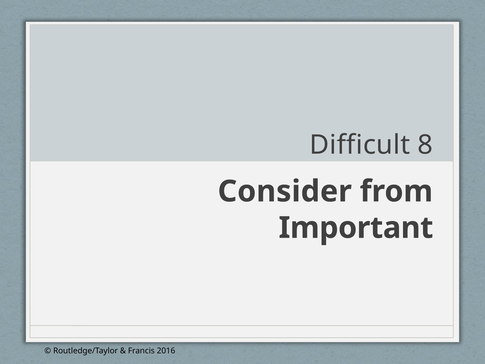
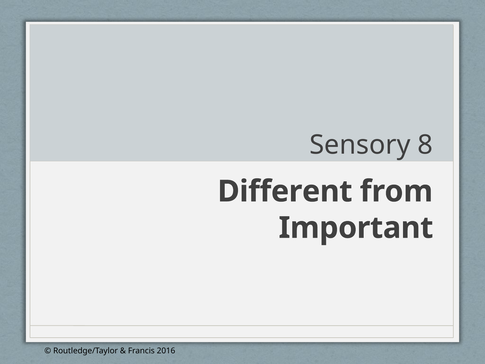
Difficult: Difficult -> Sensory
Consider: Consider -> Different
